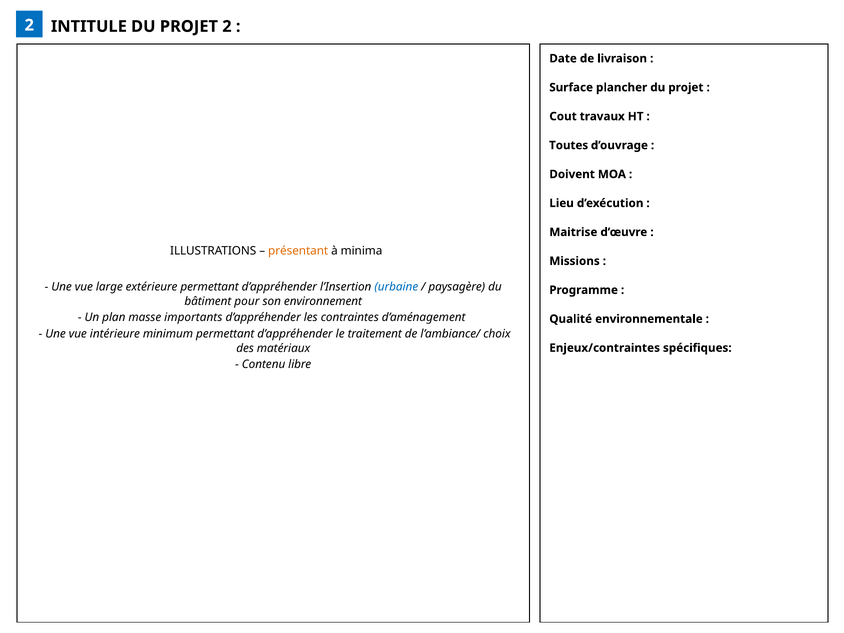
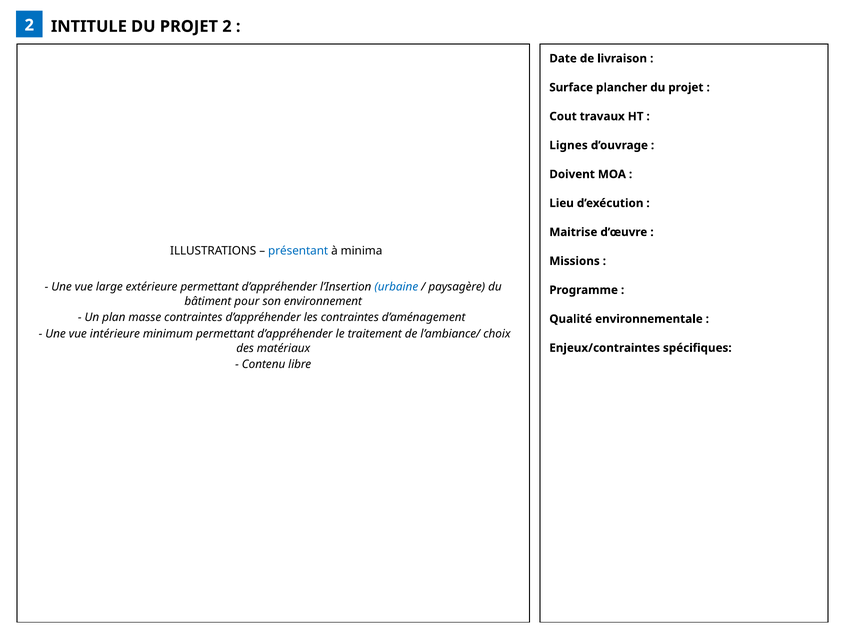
Toutes: Toutes -> Lignes
présentant colour: orange -> blue
masse importants: importants -> contraintes
